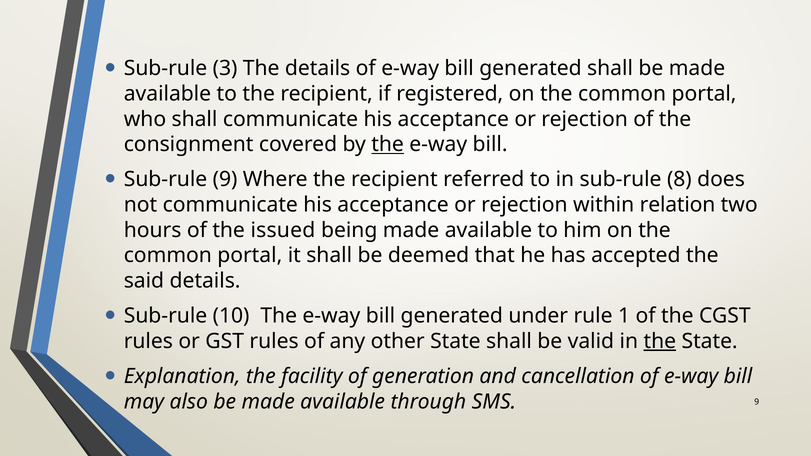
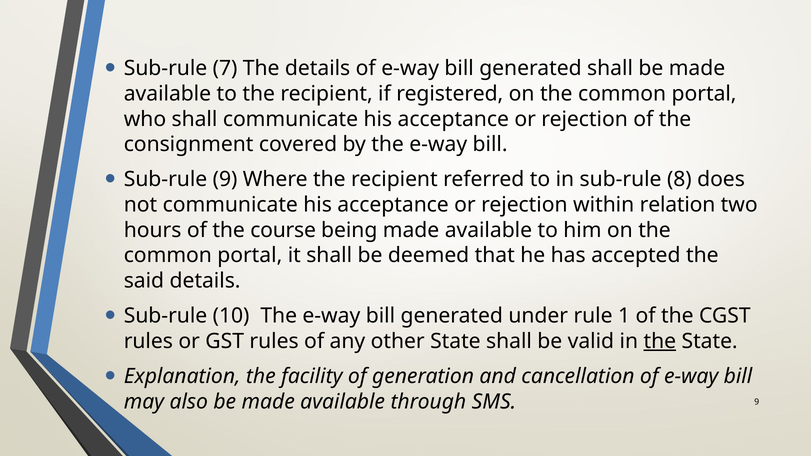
3: 3 -> 7
the at (388, 144) underline: present -> none
issued: issued -> course
